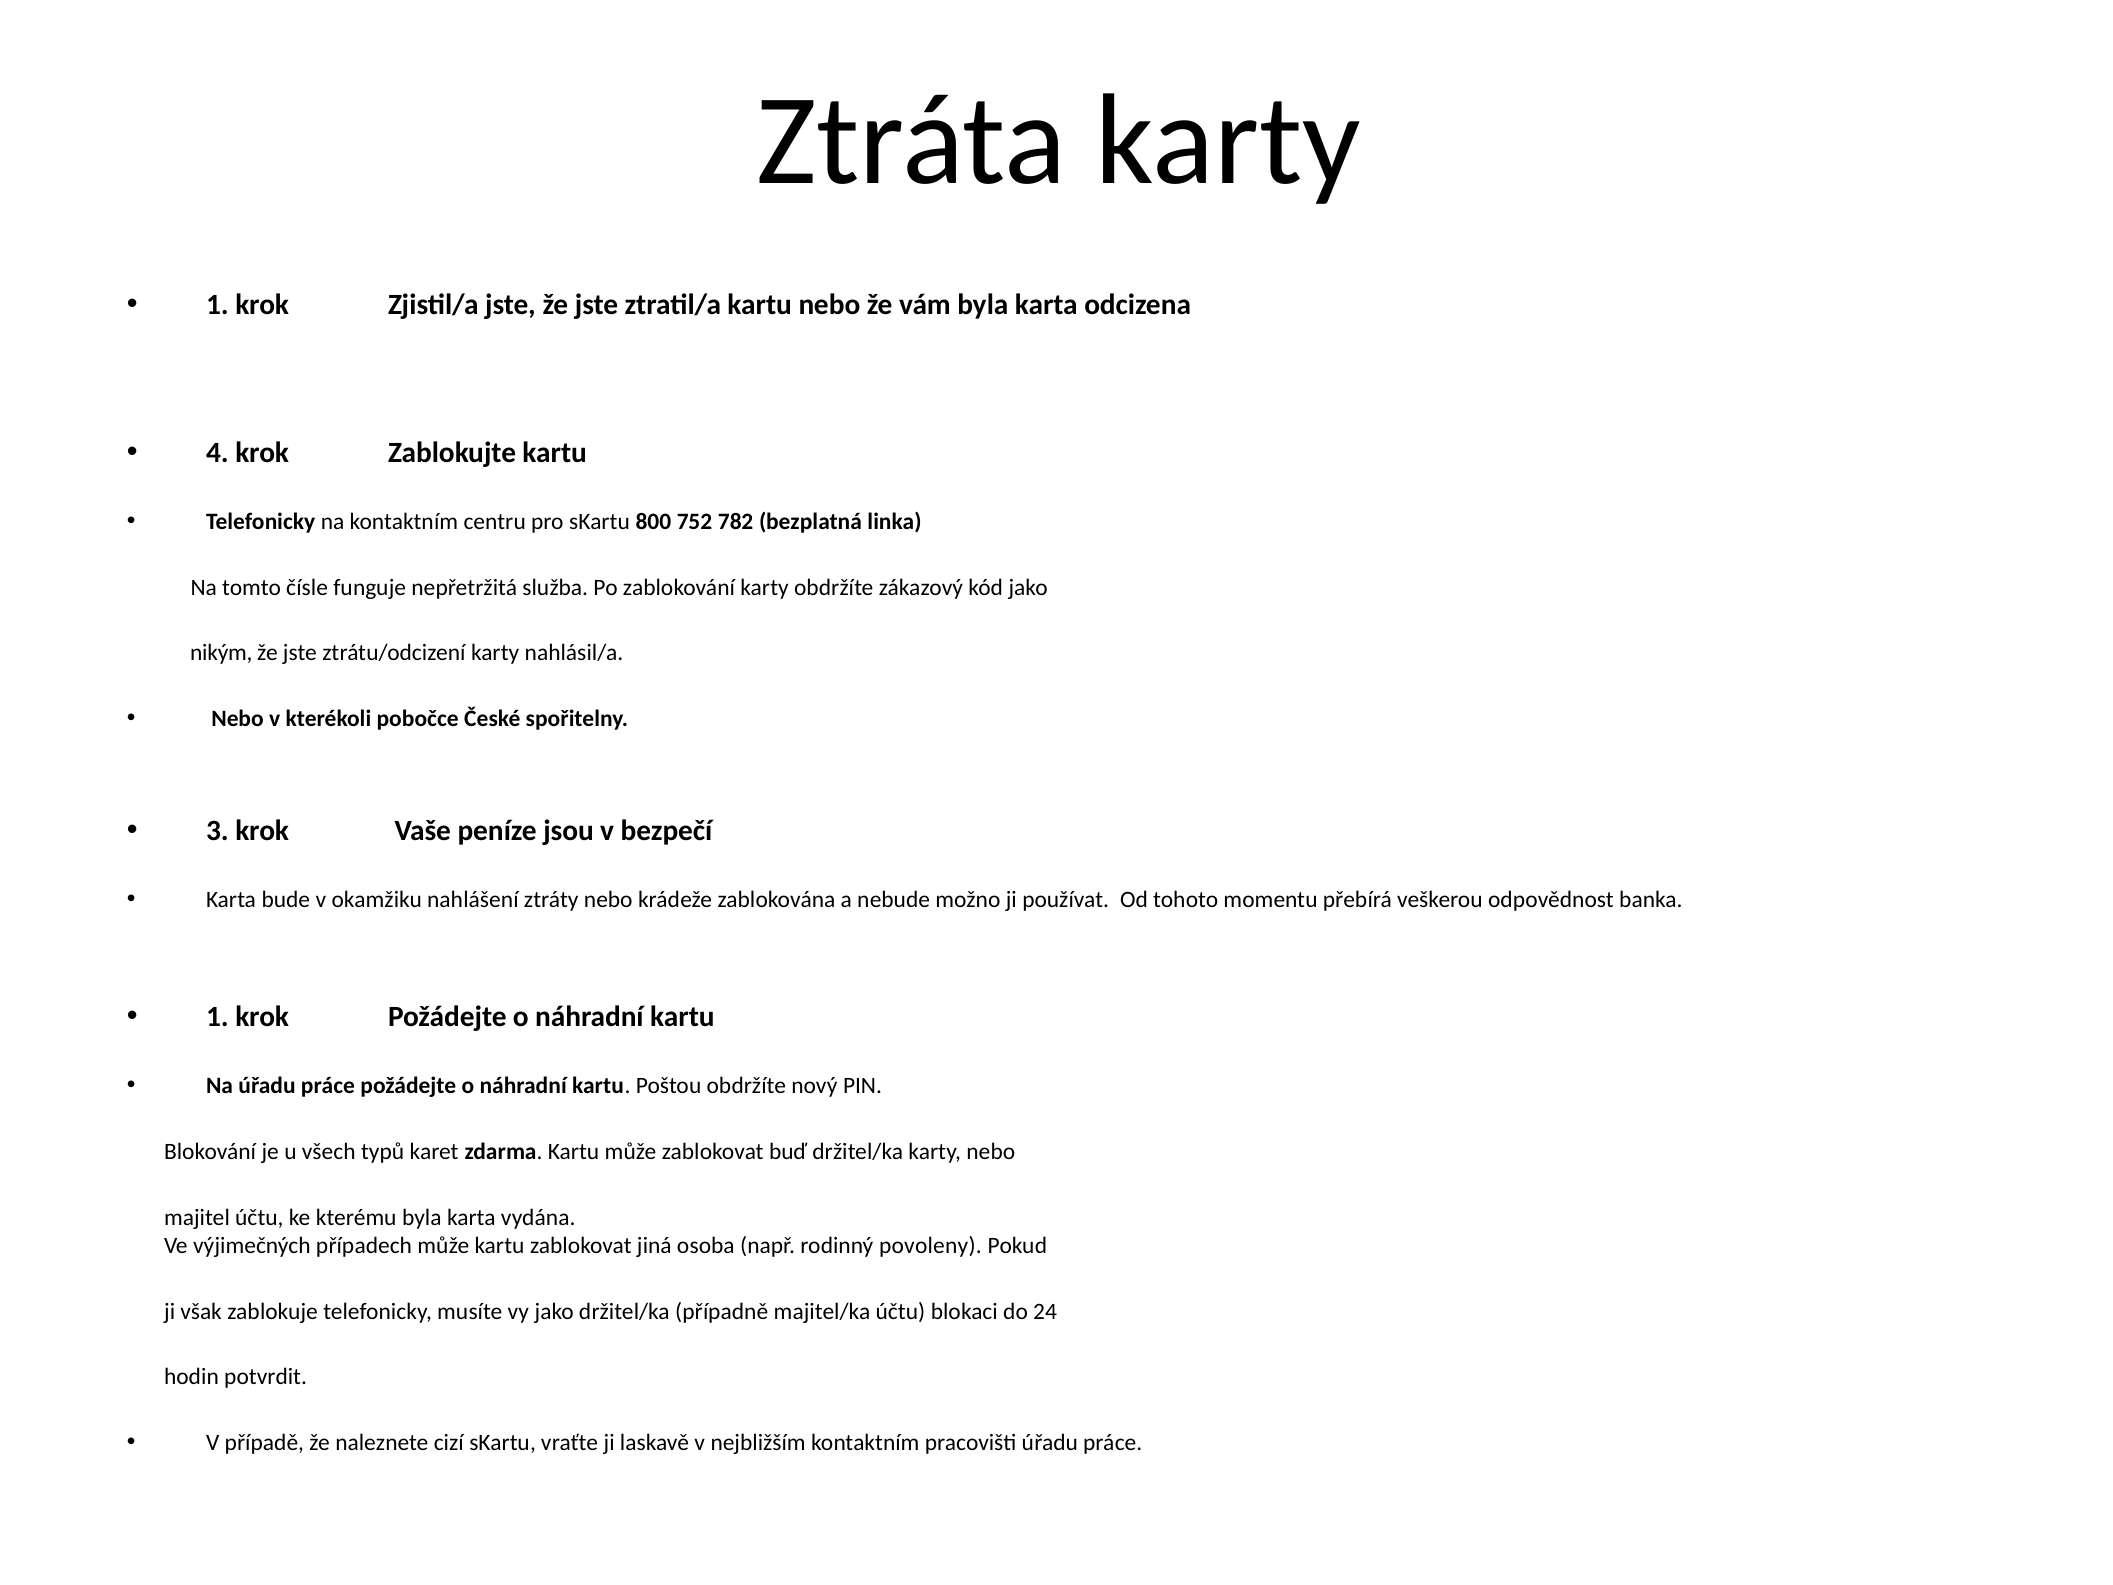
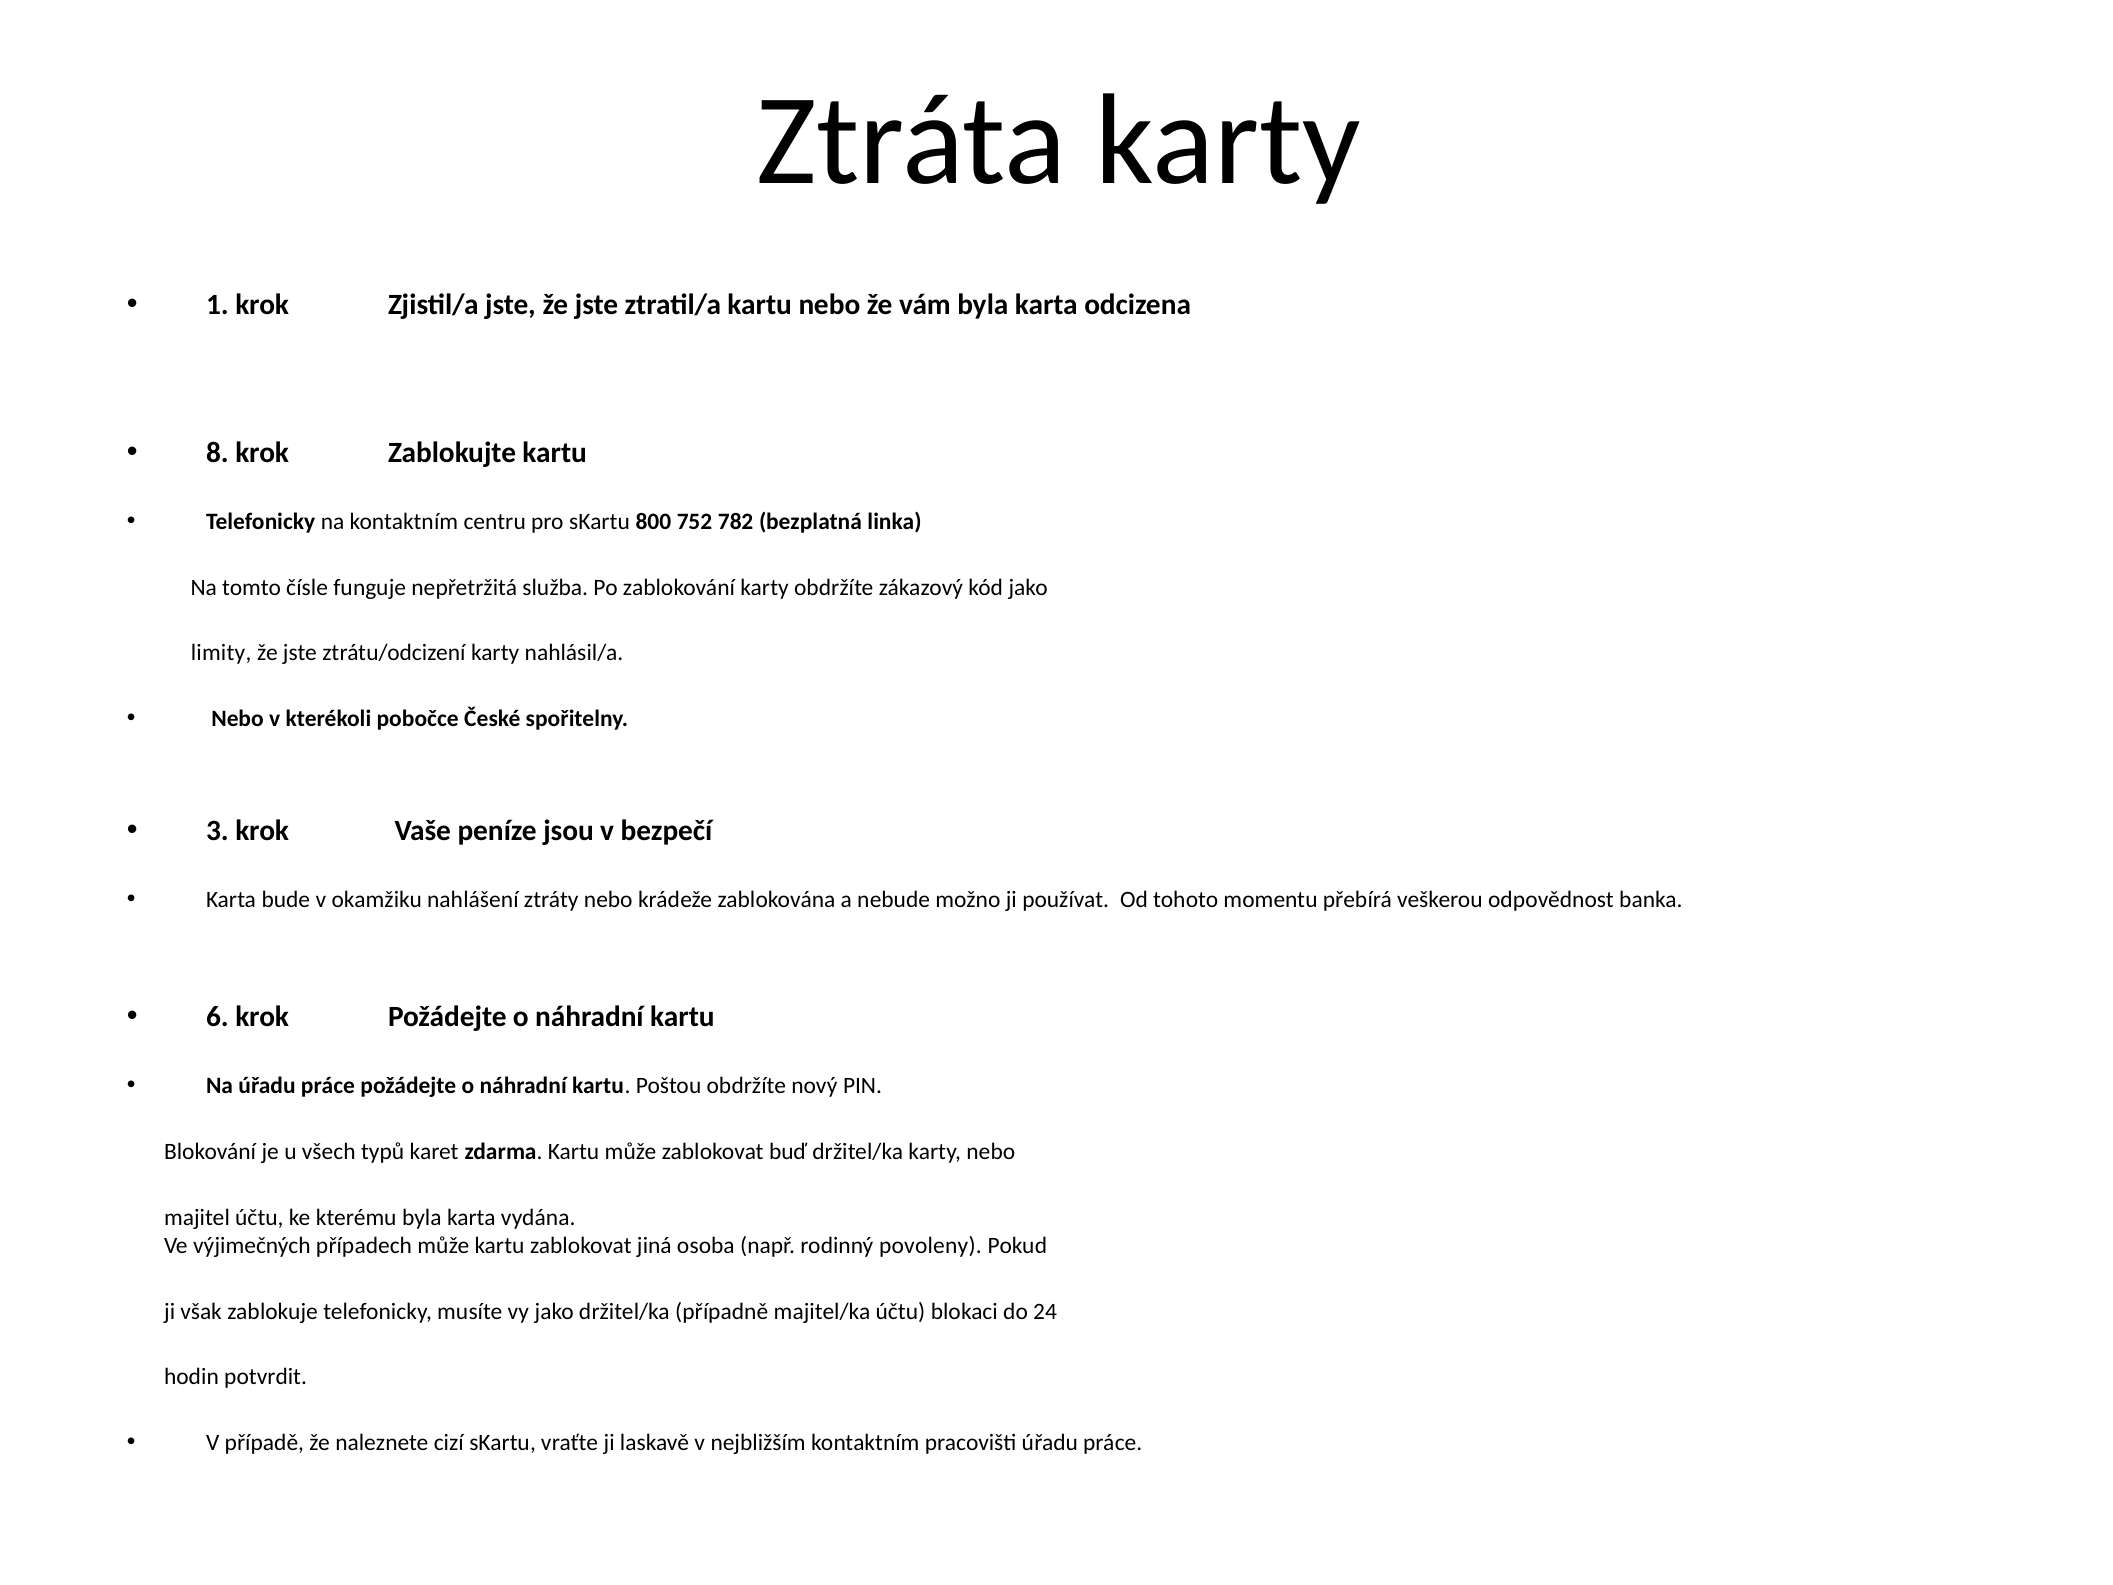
4: 4 -> 8
nikým: nikým -> limity
1 at (217, 1017): 1 -> 6
